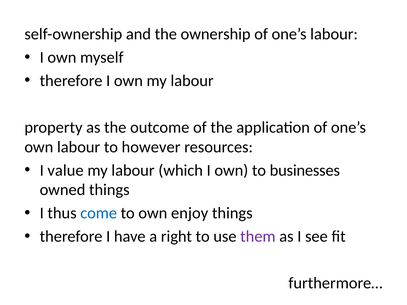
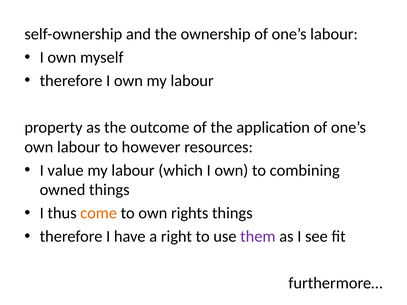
businesses: businesses -> combining
come colour: blue -> orange
enjoy: enjoy -> rights
